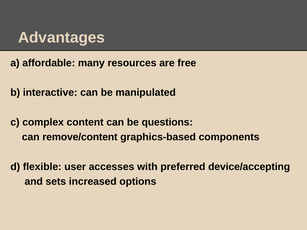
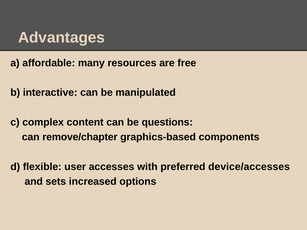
remove/content: remove/content -> remove/chapter
device/accepting: device/accepting -> device/accesses
